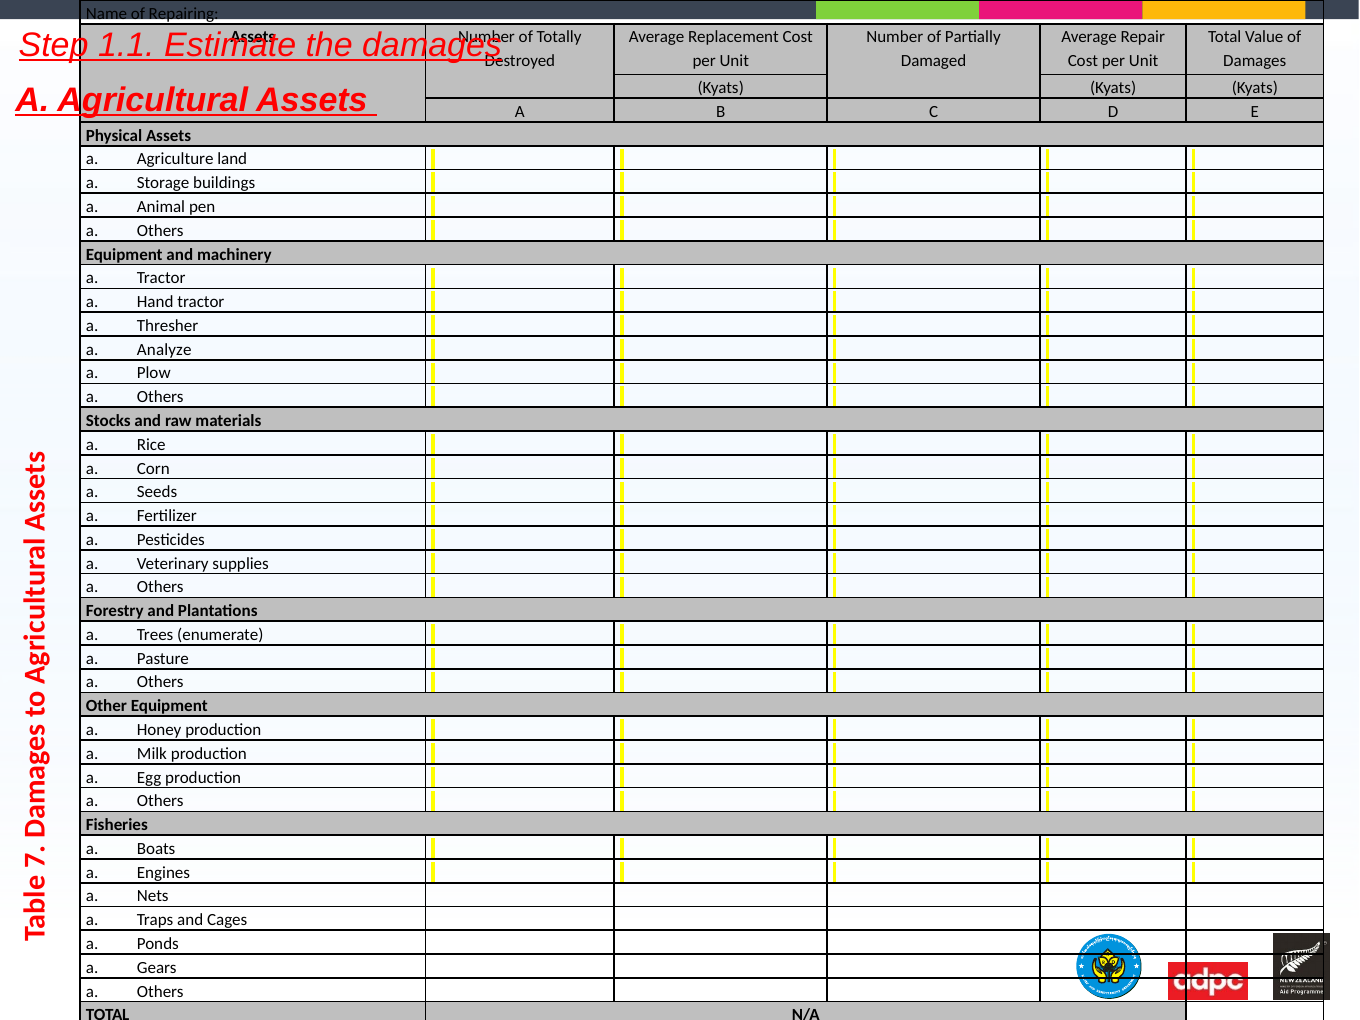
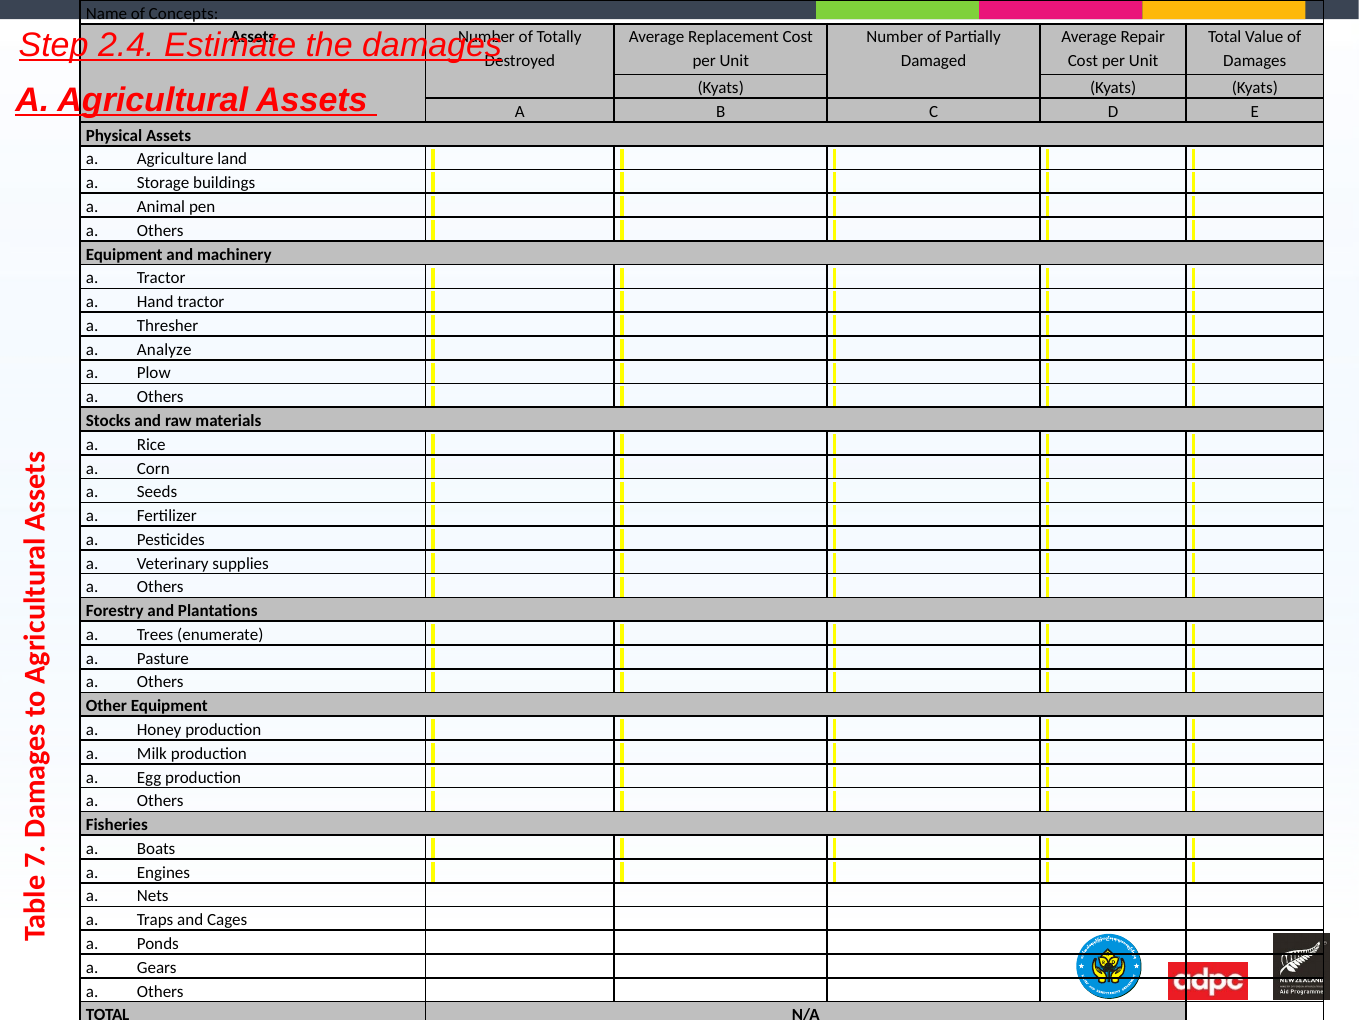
Repairing: Repairing -> Concepts
1.1: 1.1 -> 2.4
